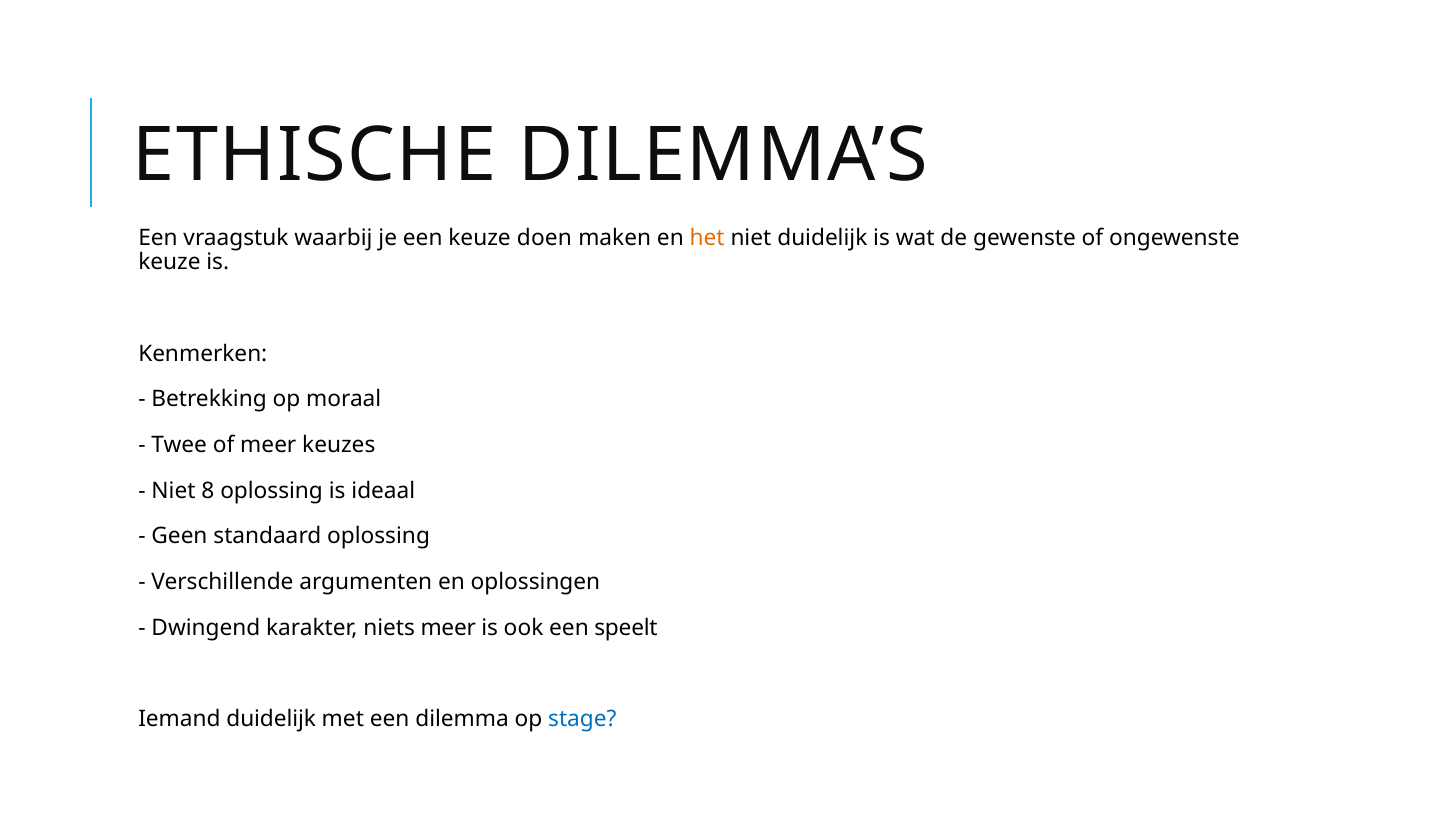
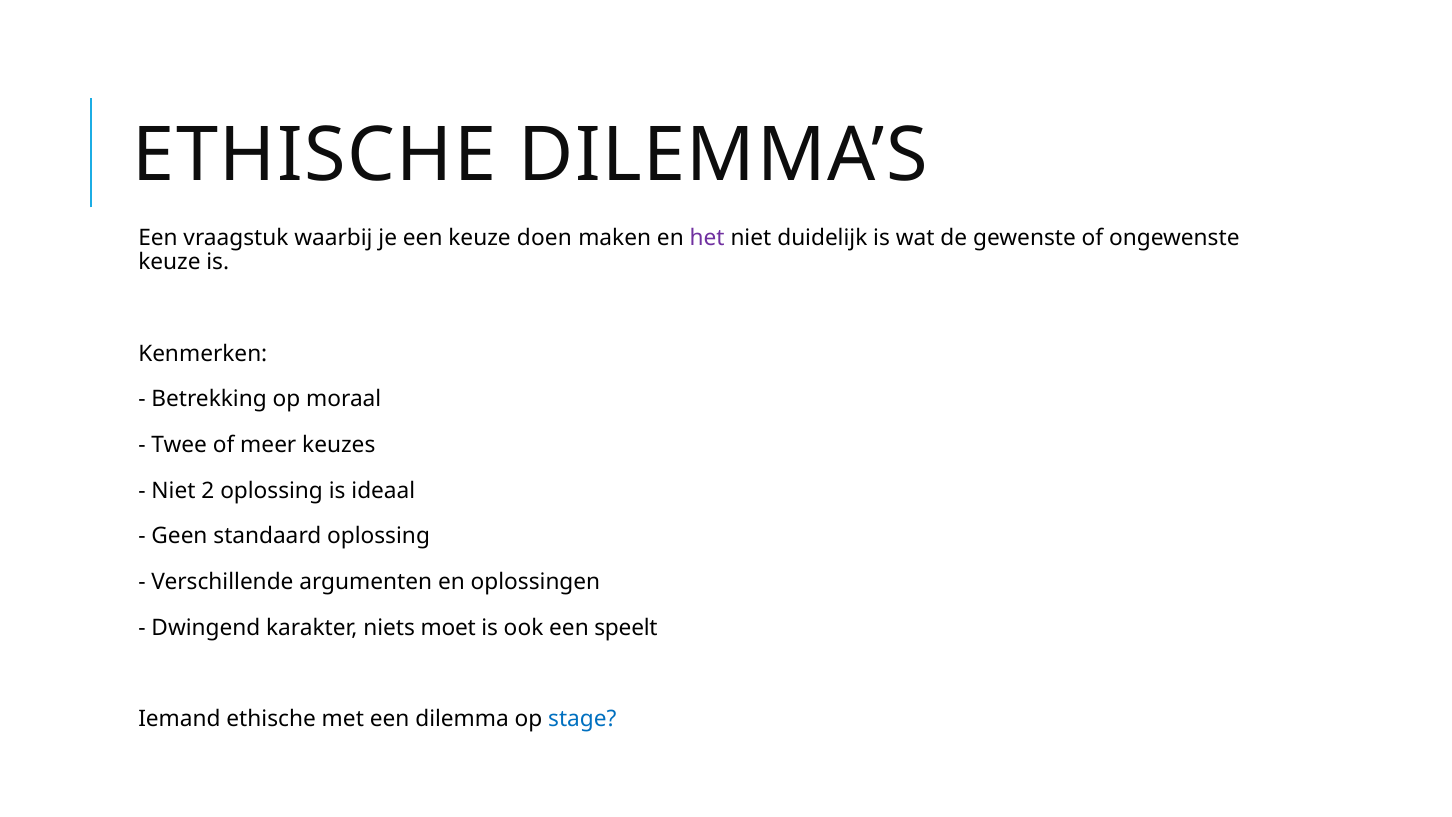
het colour: orange -> purple
8: 8 -> 2
niets meer: meer -> moet
Iemand duidelijk: duidelijk -> ethische
